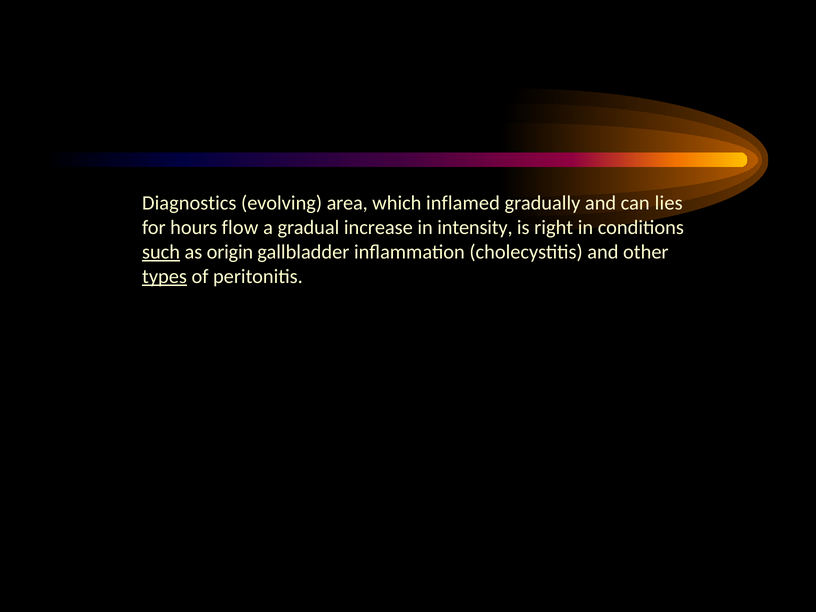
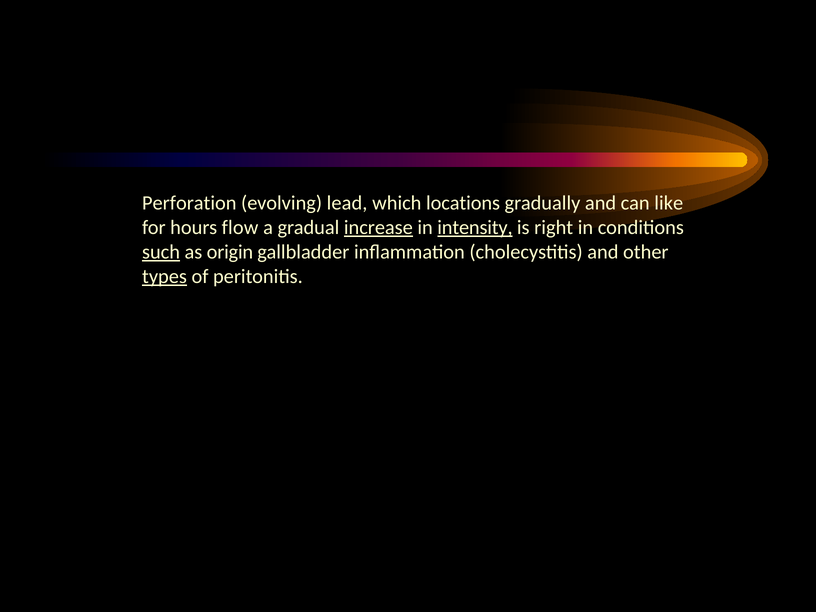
Diagnostics: Diagnostics -> Perforation
area: area -> lead
inflamed: inflamed -> locations
lies: lies -> like
increase underline: none -> present
intensity underline: none -> present
